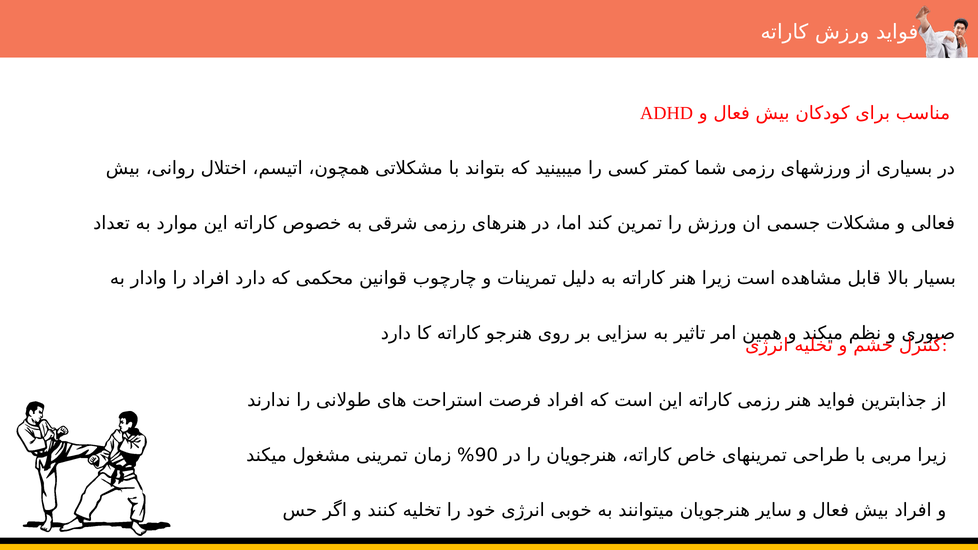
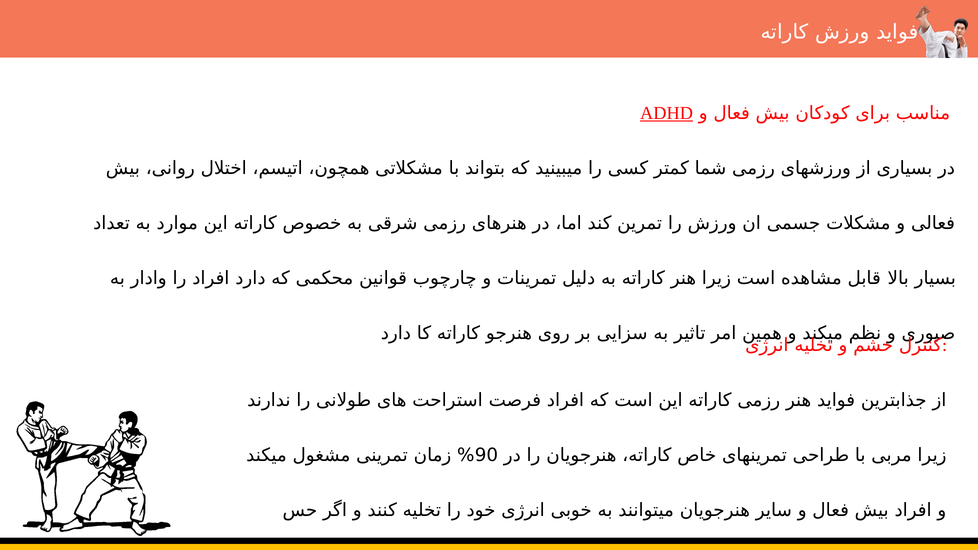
ADHD underline: none -> present
